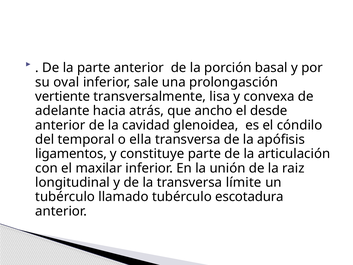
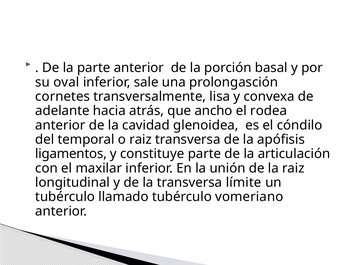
vertiente: vertiente -> cornetes
desde: desde -> rodea
o ella: ella -> raiz
escotadura: escotadura -> vomeriano
